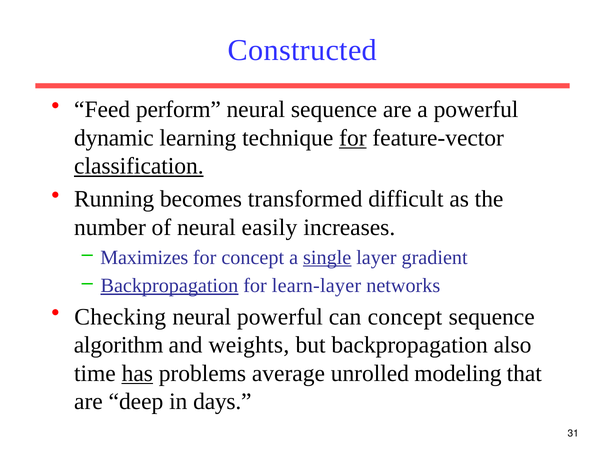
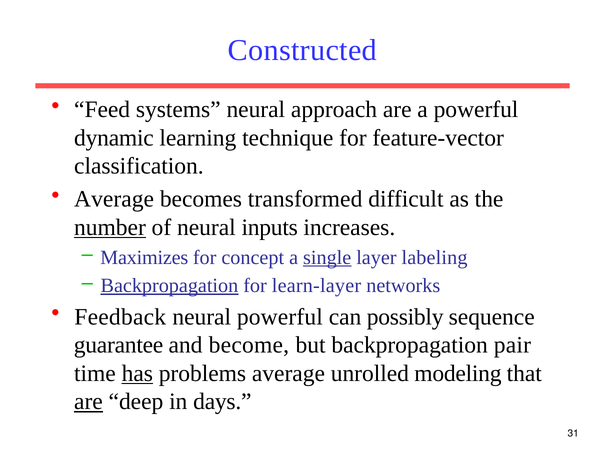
perform: perform -> systems
neural sequence: sequence -> approach
for at (353, 138) underline: present -> none
classification underline: present -> none
Running at (114, 199): Running -> Average
number underline: none -> present
easily: easily -> inputs
gradient: gradient -> labeling
Checking: Checking -> Feedback
can concept: concept -> possibly
algorithm: algorithm -> guarantee
weights: weights -> become
also: also -> pair
are at (88, 401) underline: none -> present
